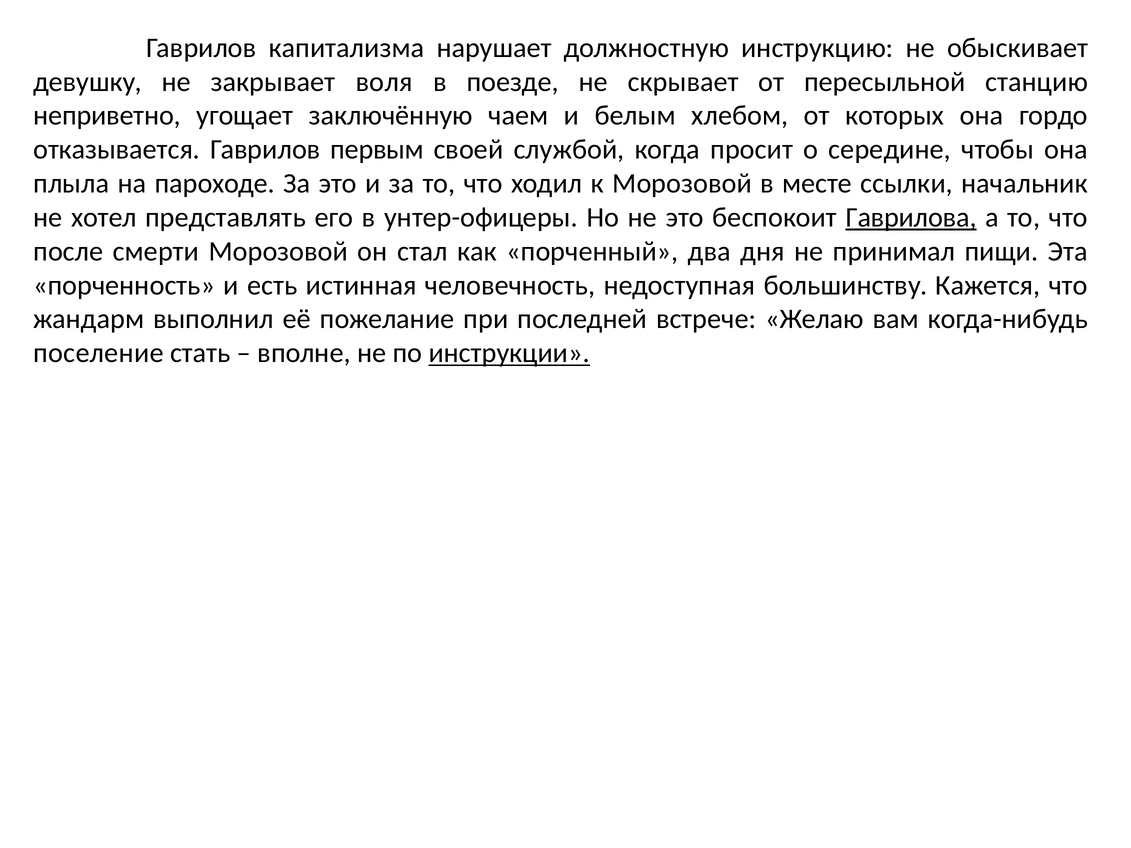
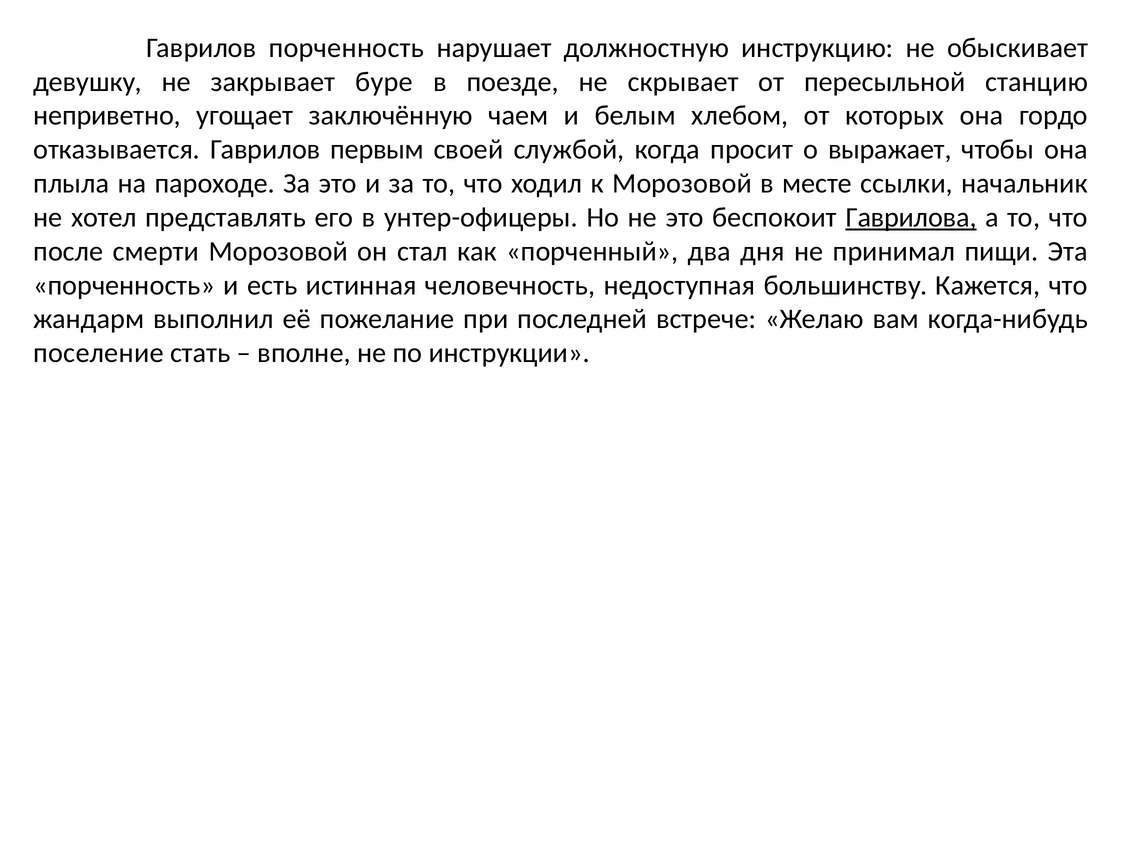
Гаврилов капитализма: капитализма -> порченность
воля: воля -> буре
середине: середине -> выражает
инструкции underline: present -> none
